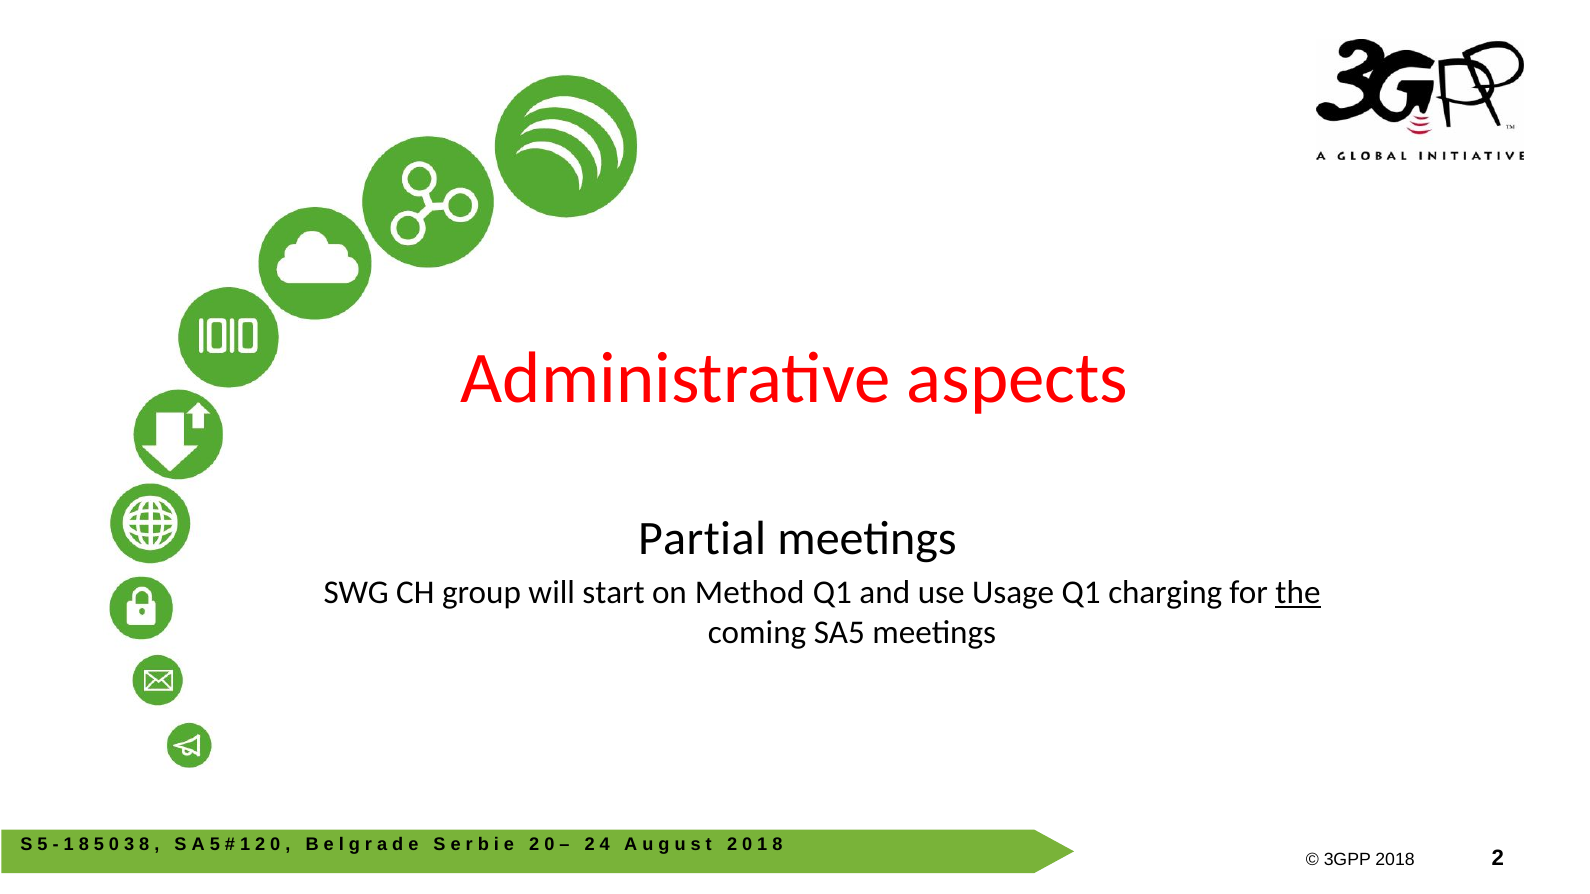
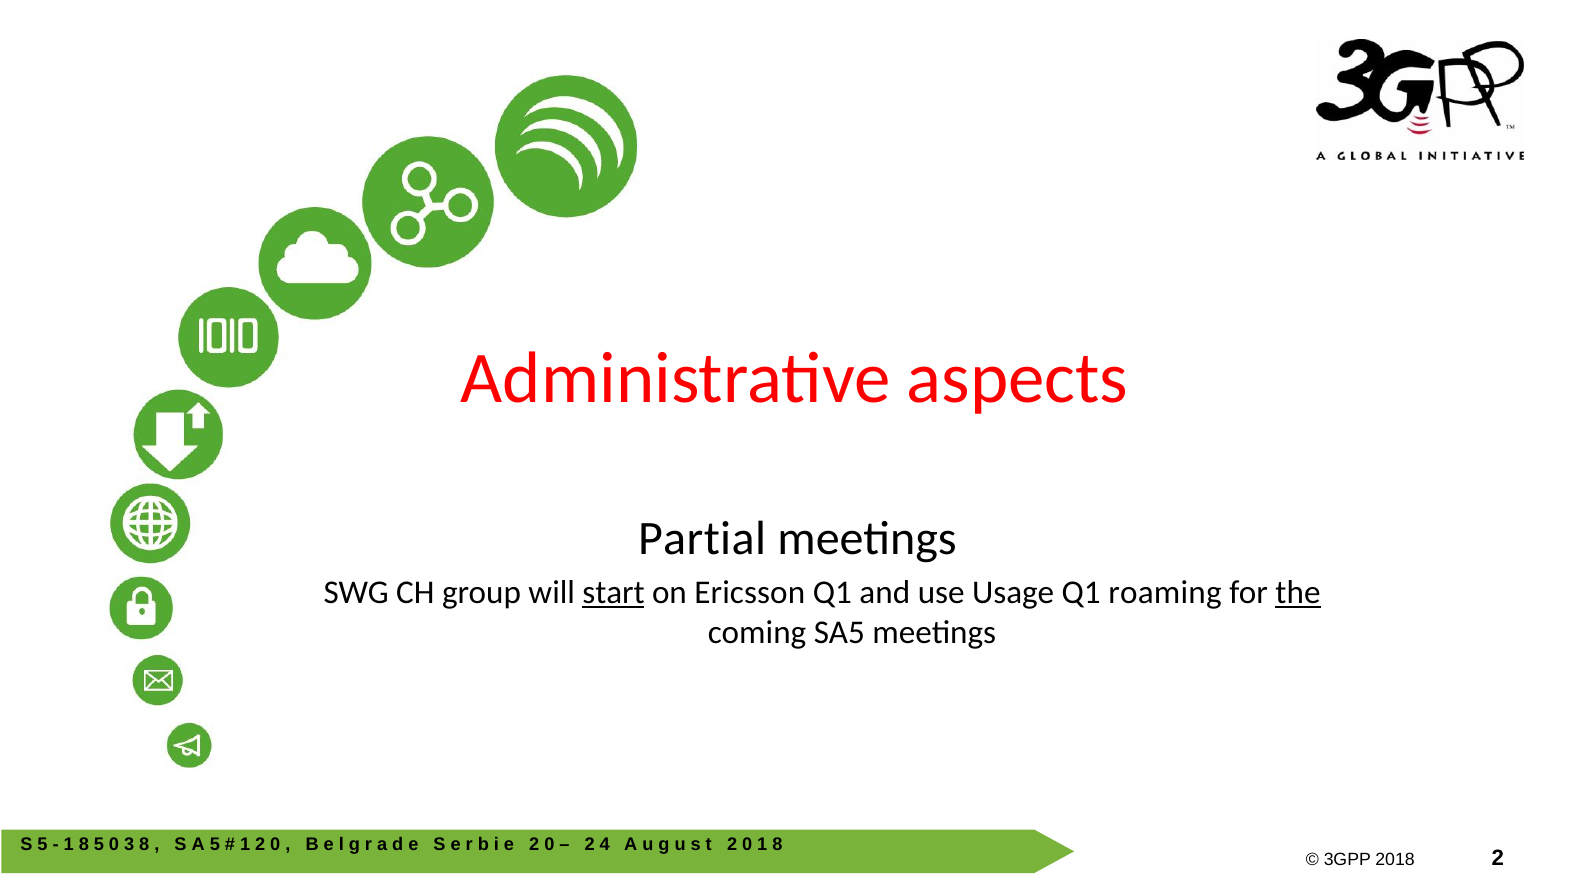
start underline: none -> present
Method: Method -> Ericsson
charging: charging -> roaming
